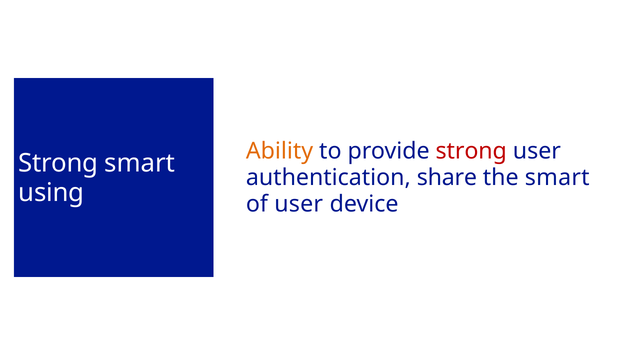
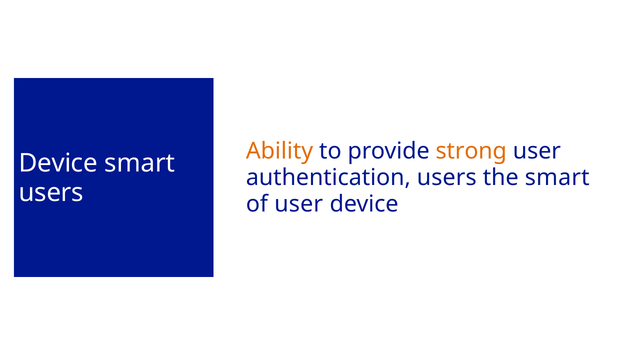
strong at (471, 151) colour: red -> orange
Strong at (58, 163): Strong -> Device
authentication share: share -> users
using at (51, 192): using -> users
